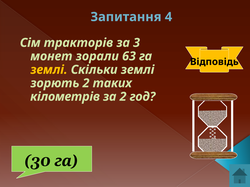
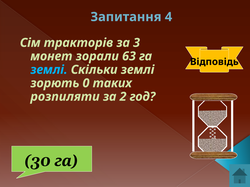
землі at (49, 70) colour: yellow -> light blue
зорють 2: 2 -> 0
кілометрів: кілометрів -> розпиляти
